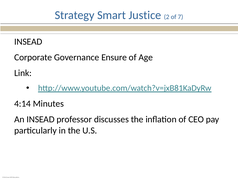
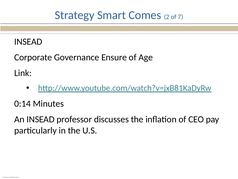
Justice: Justice -> Comes
4:14: 4:14 -> 0:14
